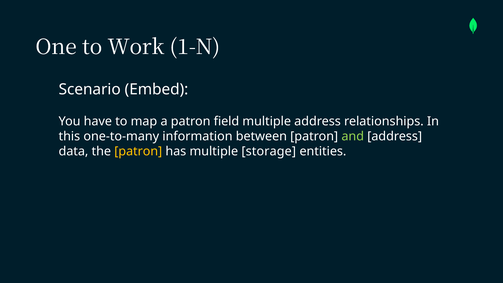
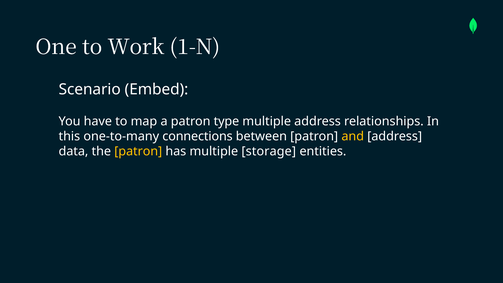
field: field -> type
information: information -> connections
and colour: light green -> yellow
